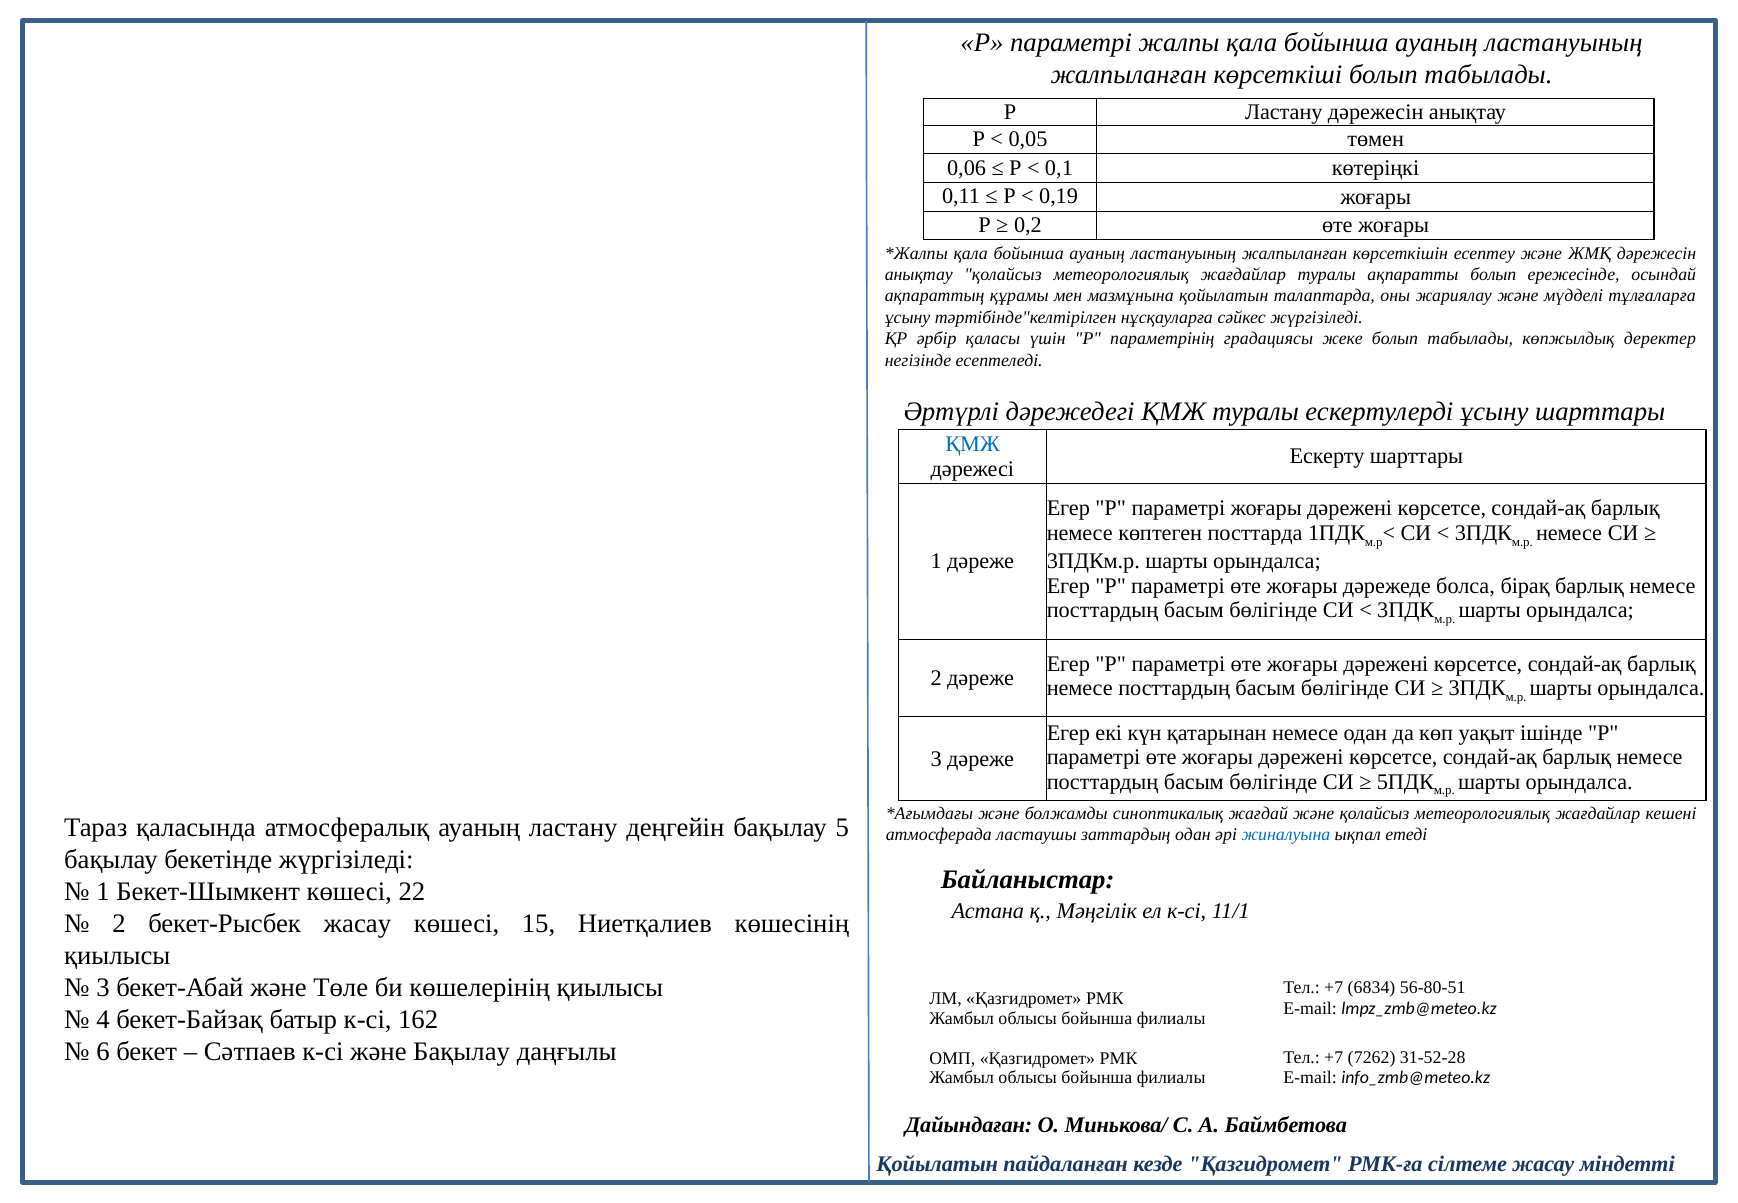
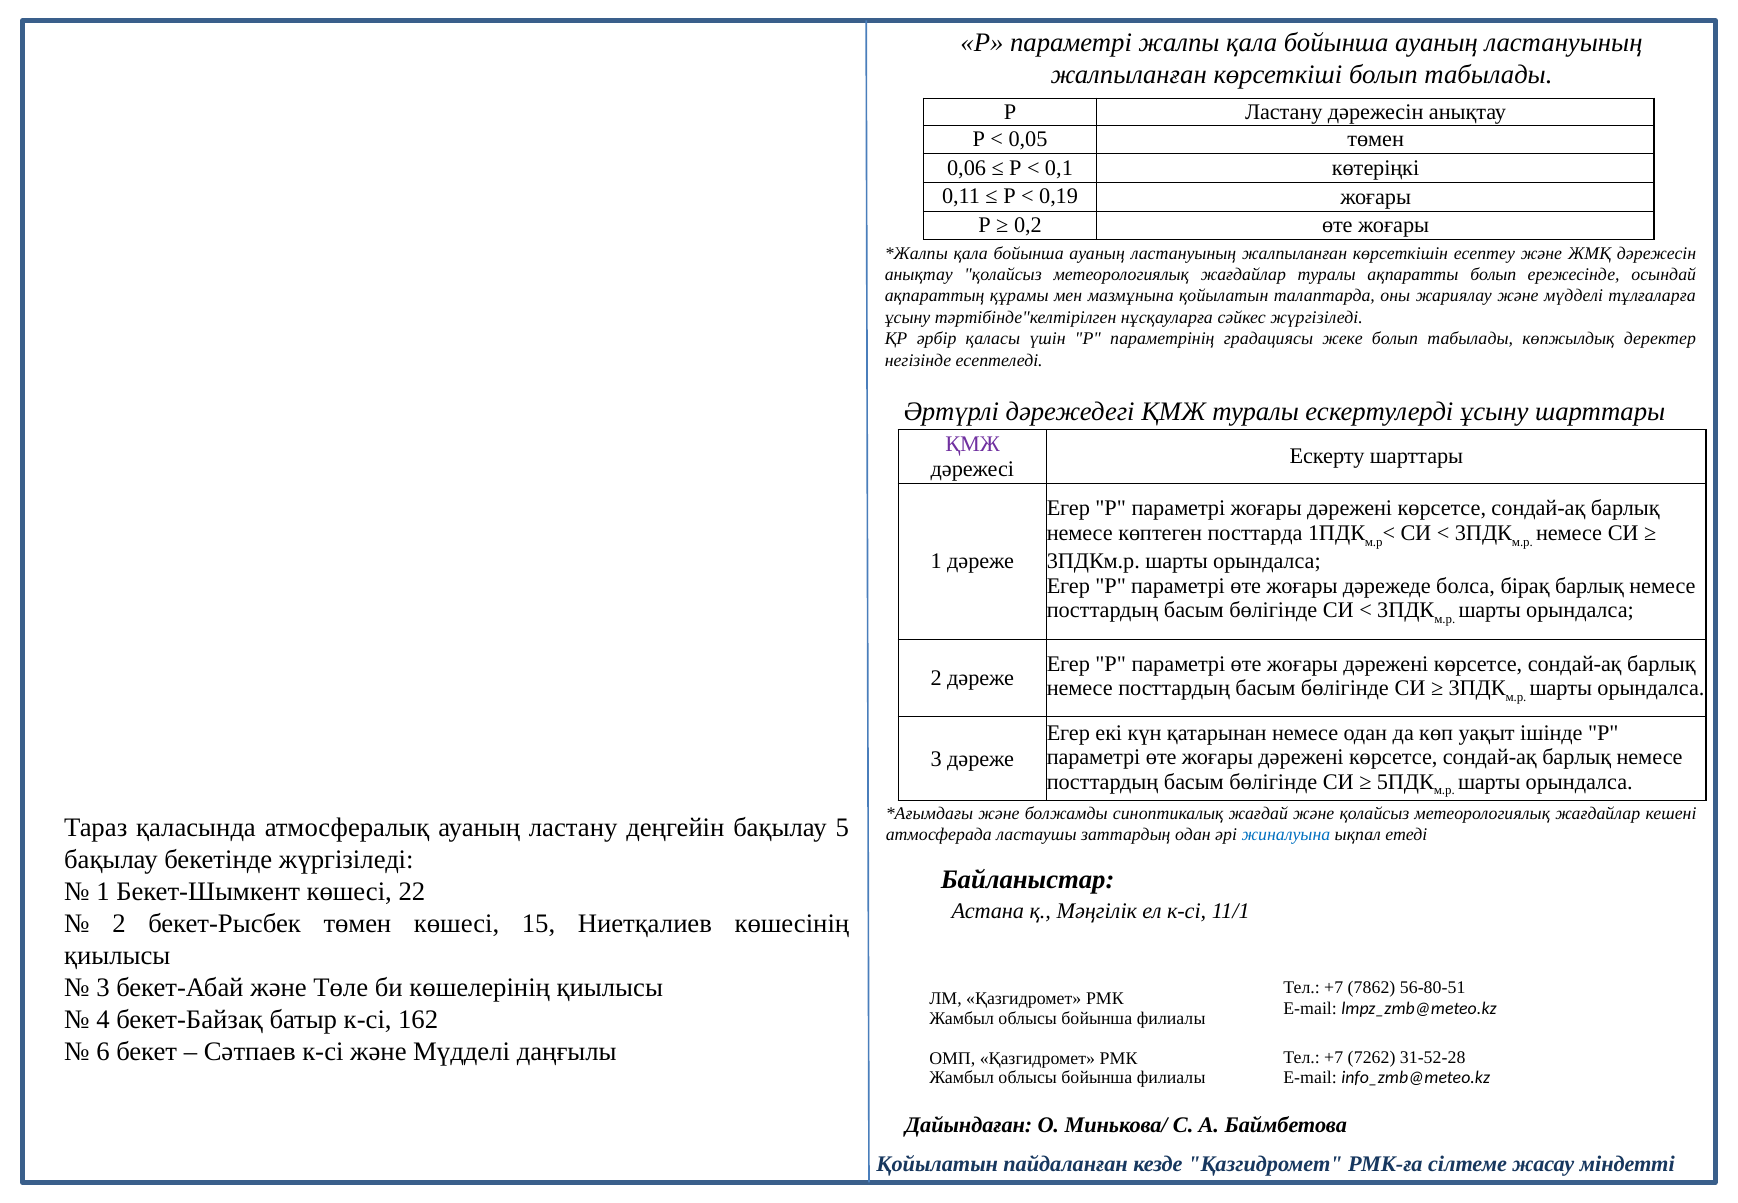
ҚМЖ at (973, 444) colour: blue -> purple
бекет-Рысбек жасау: жасау -> төмен
6834: 6834 -> 7862
к-сі және Бақылау: Бақылау -> Мүдделі
